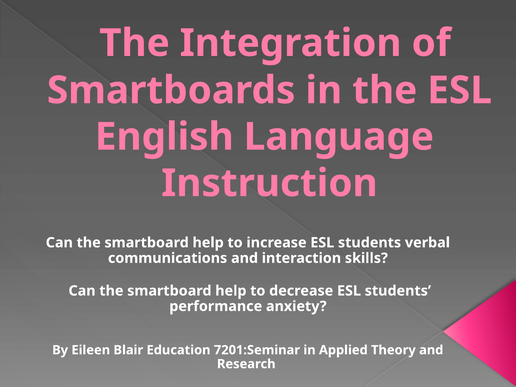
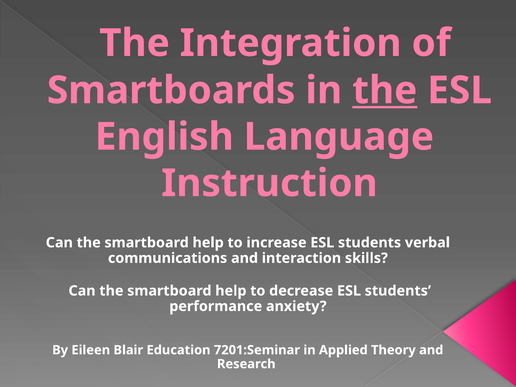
the at (385, 90) underline: none -> present
